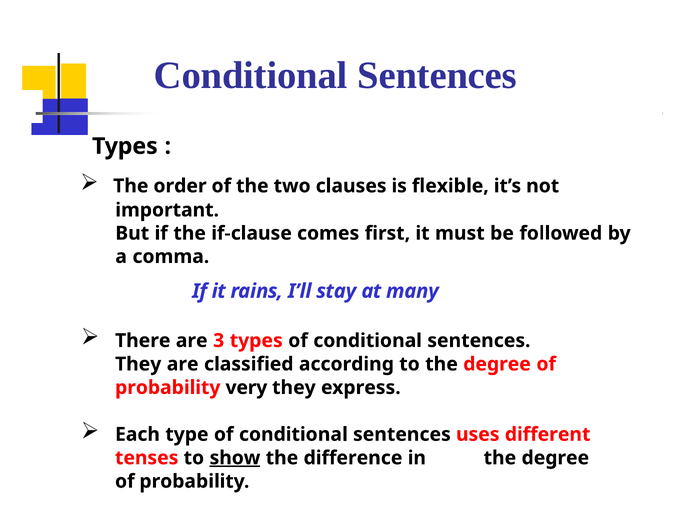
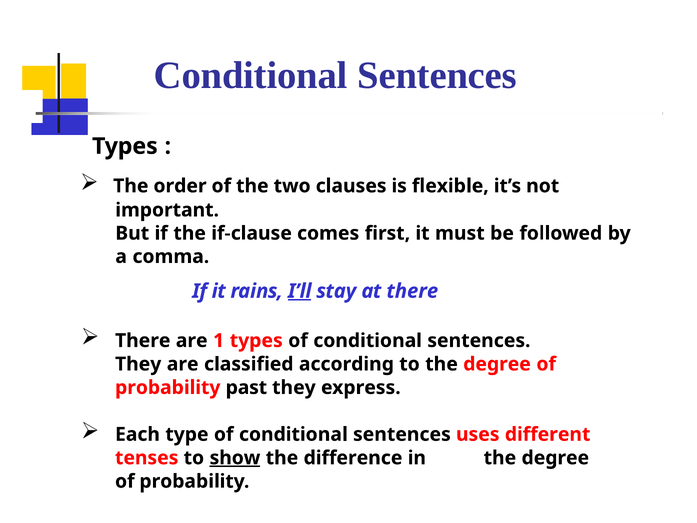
I’ll underline: none -> present
at many: many -> there
3: 3 -> 1
very: very -> past
